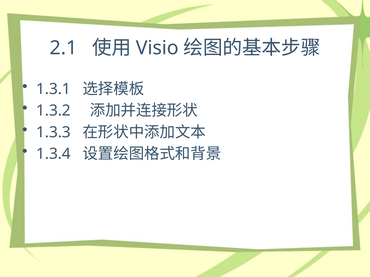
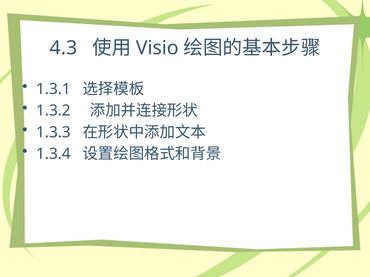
2.1: 2.1 -> 4.3
